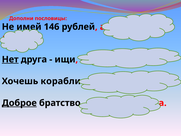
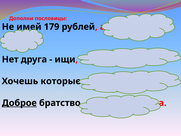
146: 146 -> 179
Нет underline: present -> none
корабли: корабли -> которые
